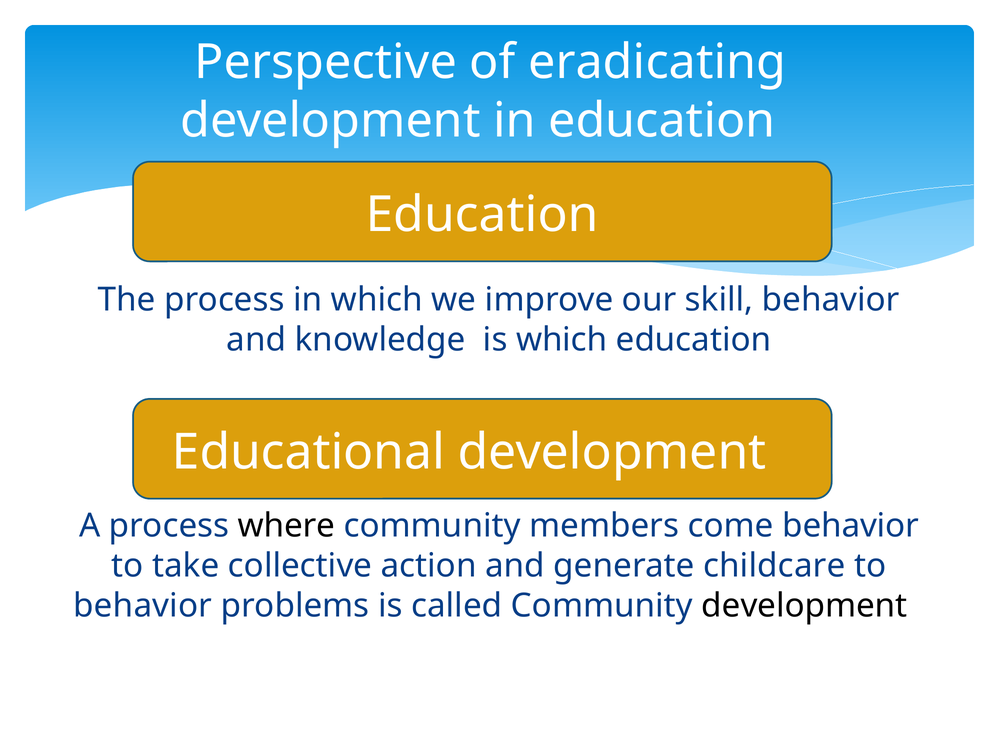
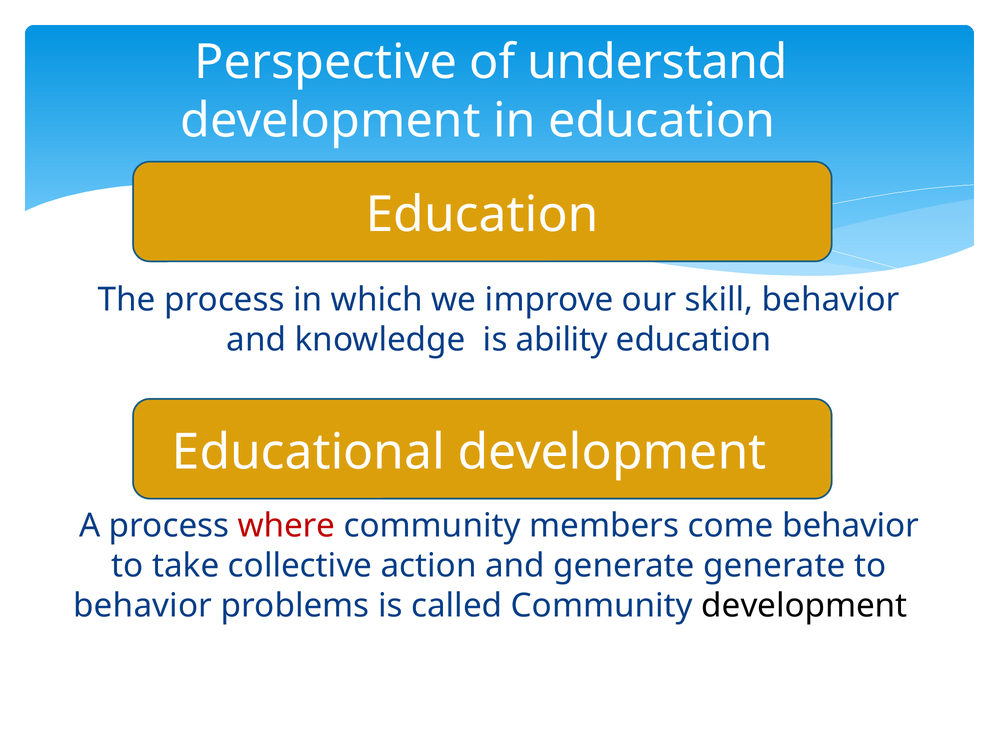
eradicating: eradicating -> understand
is which: which -> ability
where colour: black -> red
generate childcare: childcare -> generate
